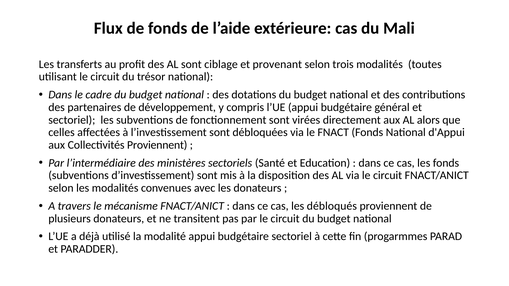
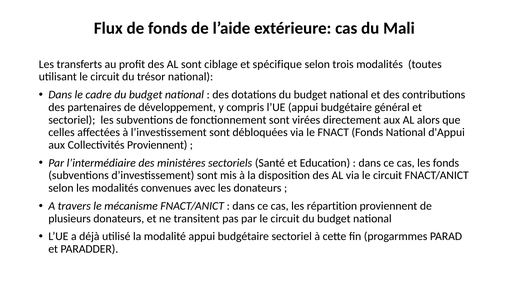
provenant: provenant -> spécifique
débloqués: débloqués -> répartition
